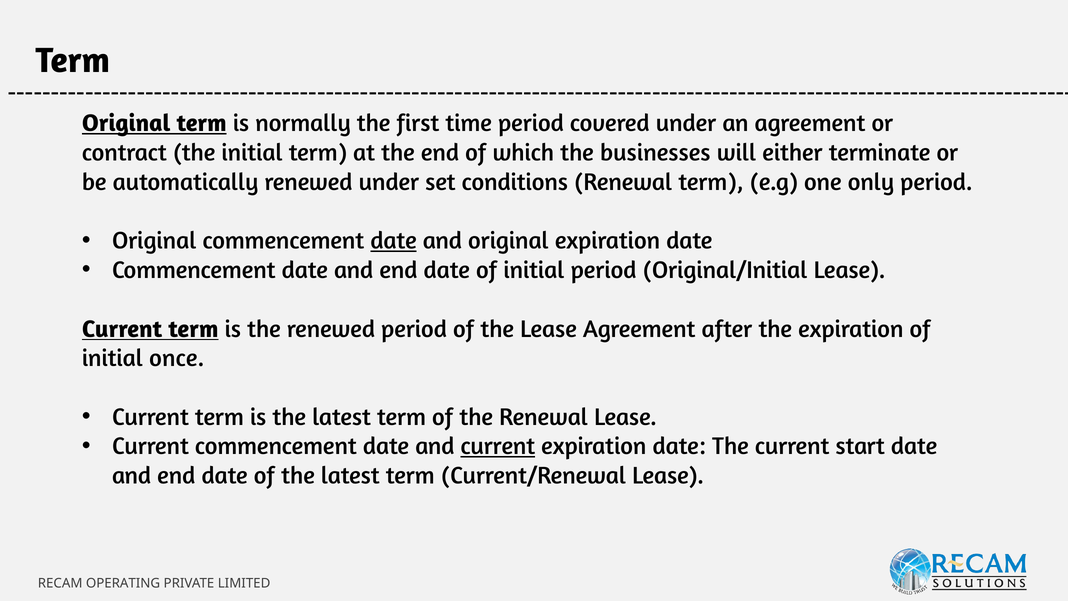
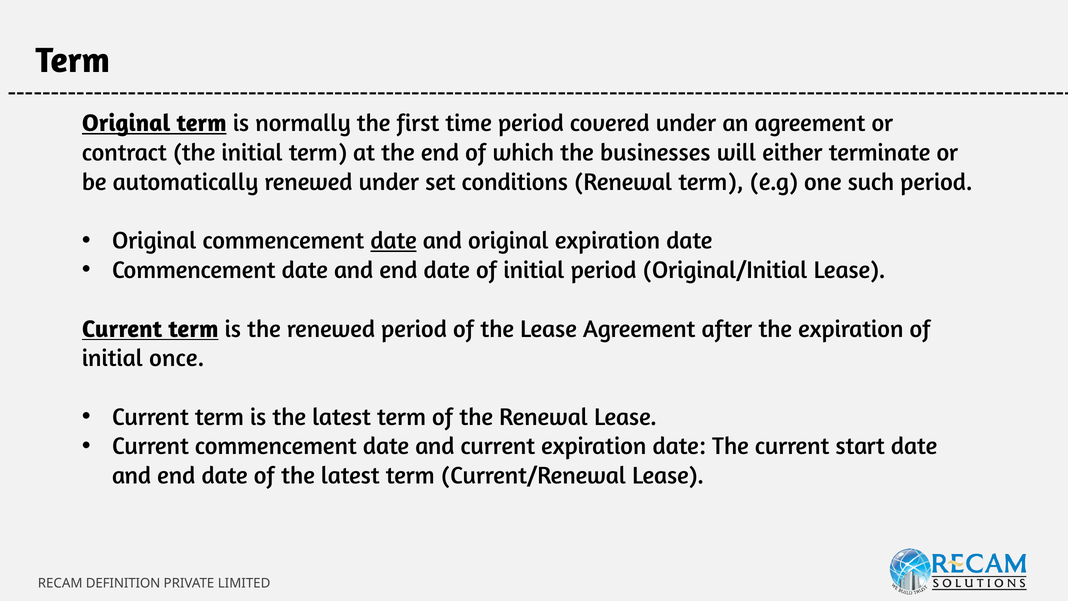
only: only -> such
current at (498, 446) underline: present -> none
OPERATING: OPERATING -> DEFINITION
